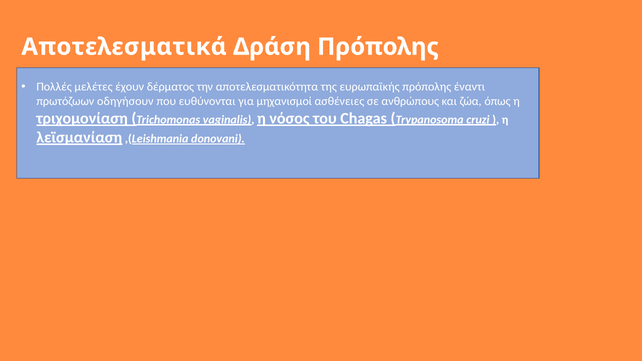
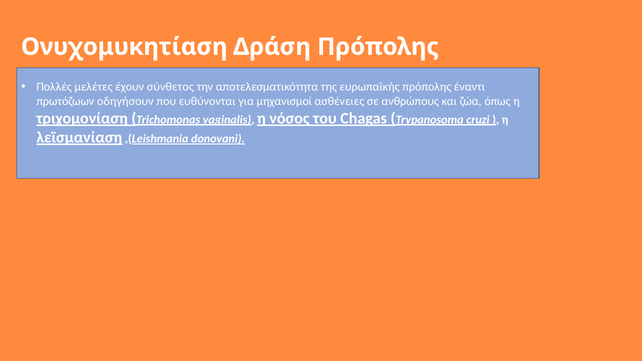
Αποτελεσματικά: Αποτελεσματικά -> Ονυχομυκητίαση
δέρματος: δέρματος -> σύνθετος
